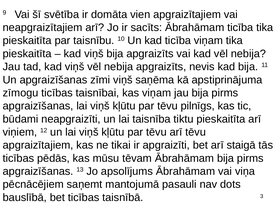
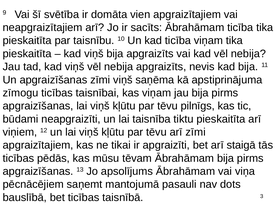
arī tēvu: tēvu -> zīmi
